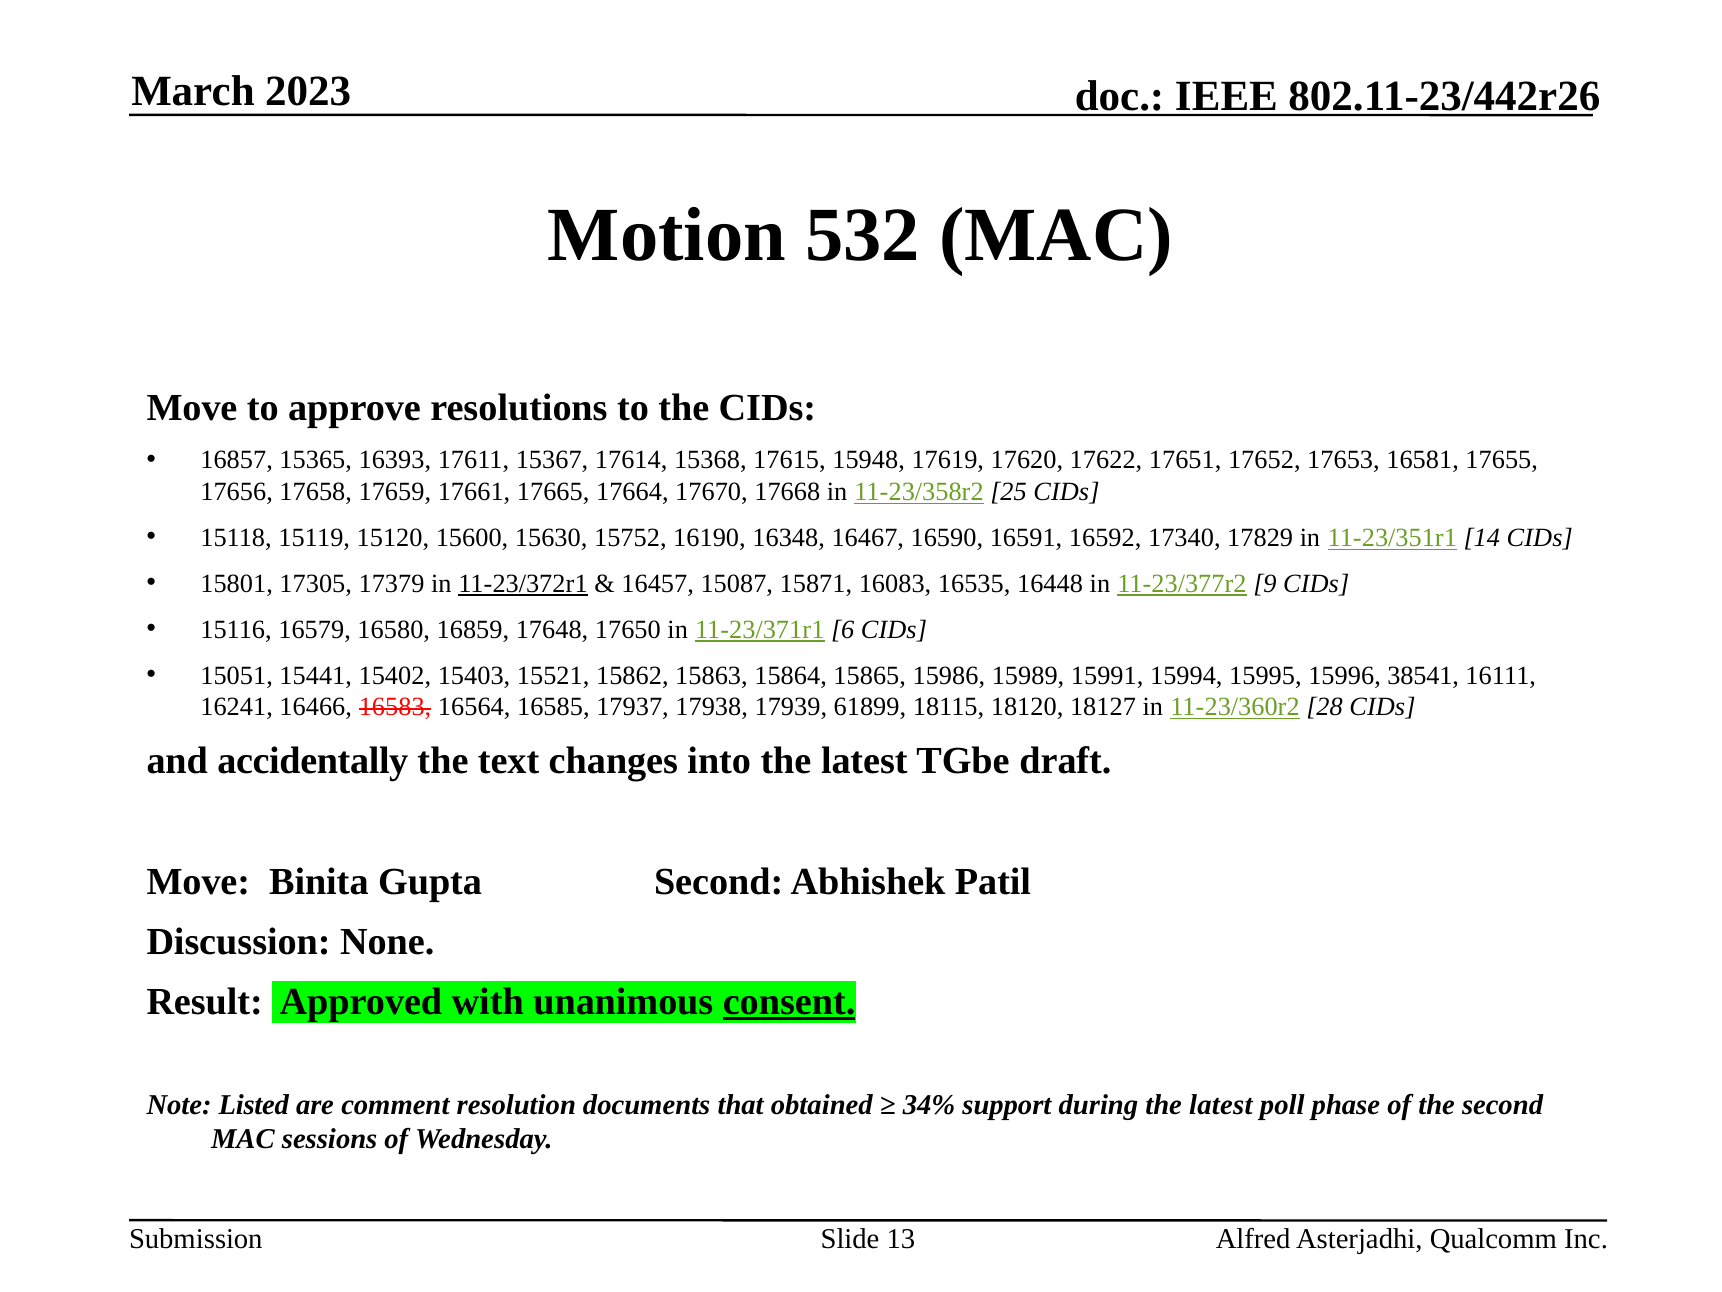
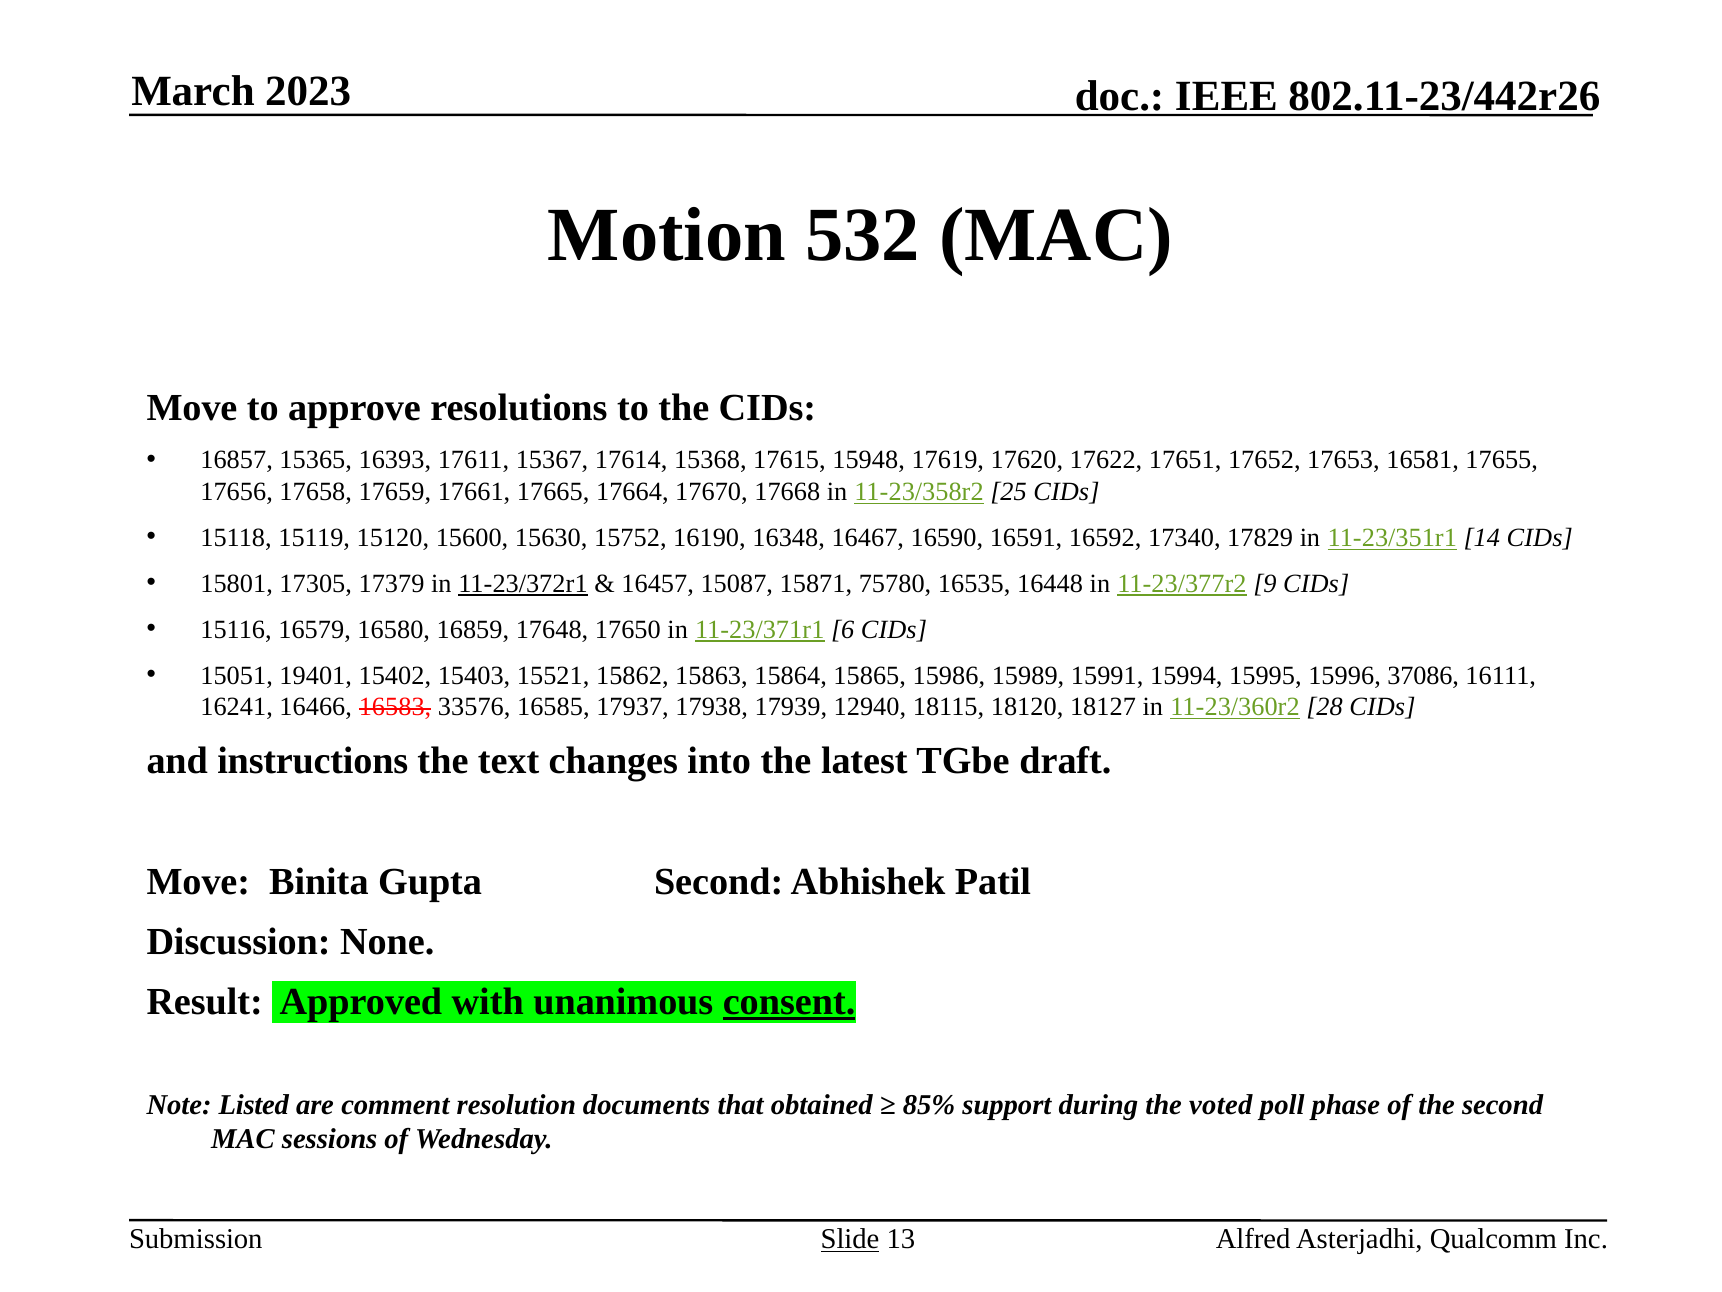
16083: 16083 -> 75780
15441: 15441 -> 19401
38541: 38541 -> 37086
16564: 16564 -> 33576
61899: 61899 -> 12940
accidentally: accidentally -> instructions
34%: 34% -> 85%
during the latest: latest -> voted
Slide underline: none -> present
